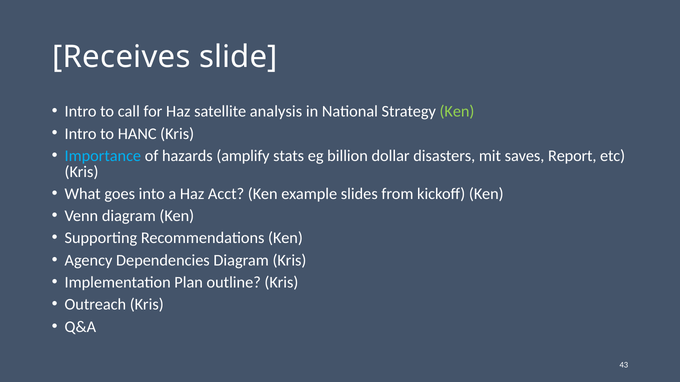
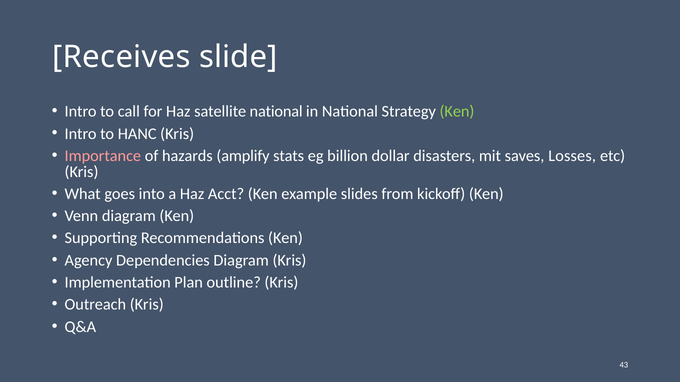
satellite analysis: analysis -> national
Importance colour: light blue -> pink
Report: Report -> Losses
